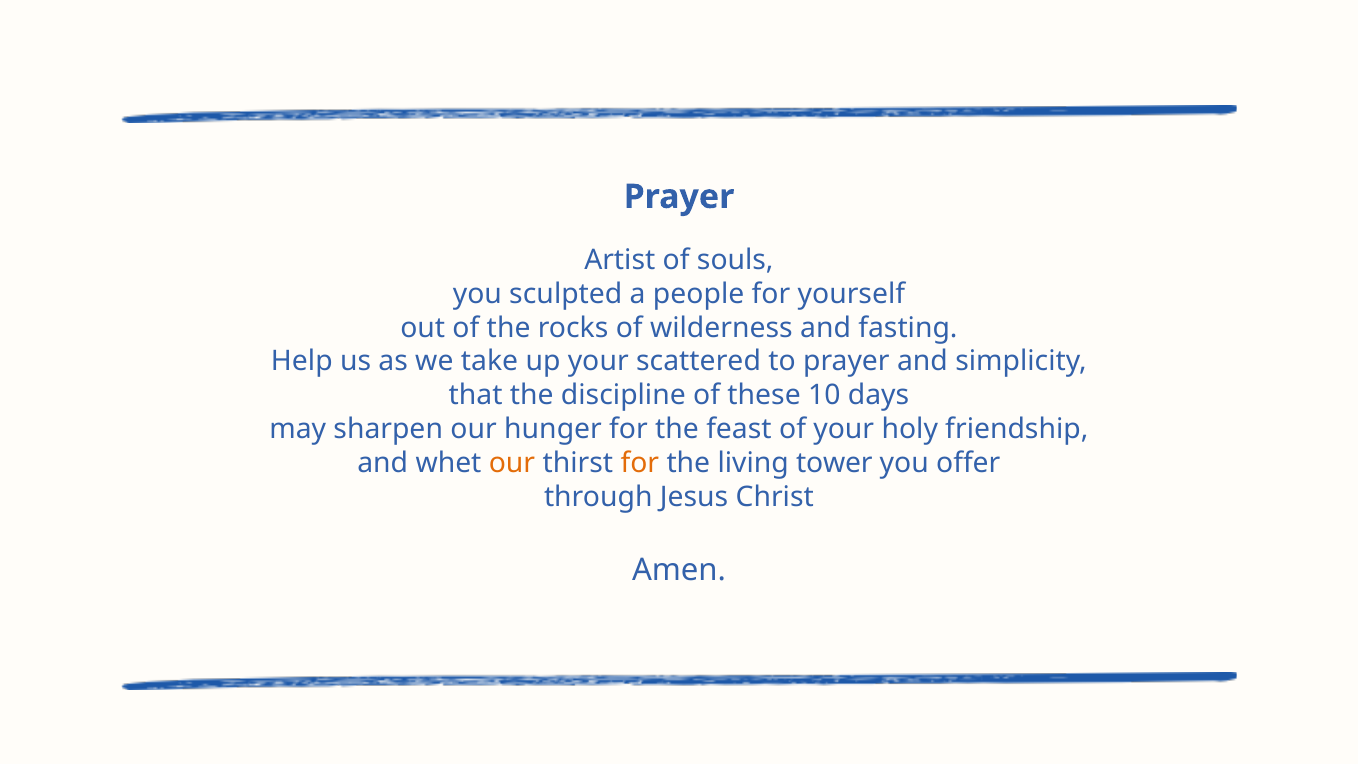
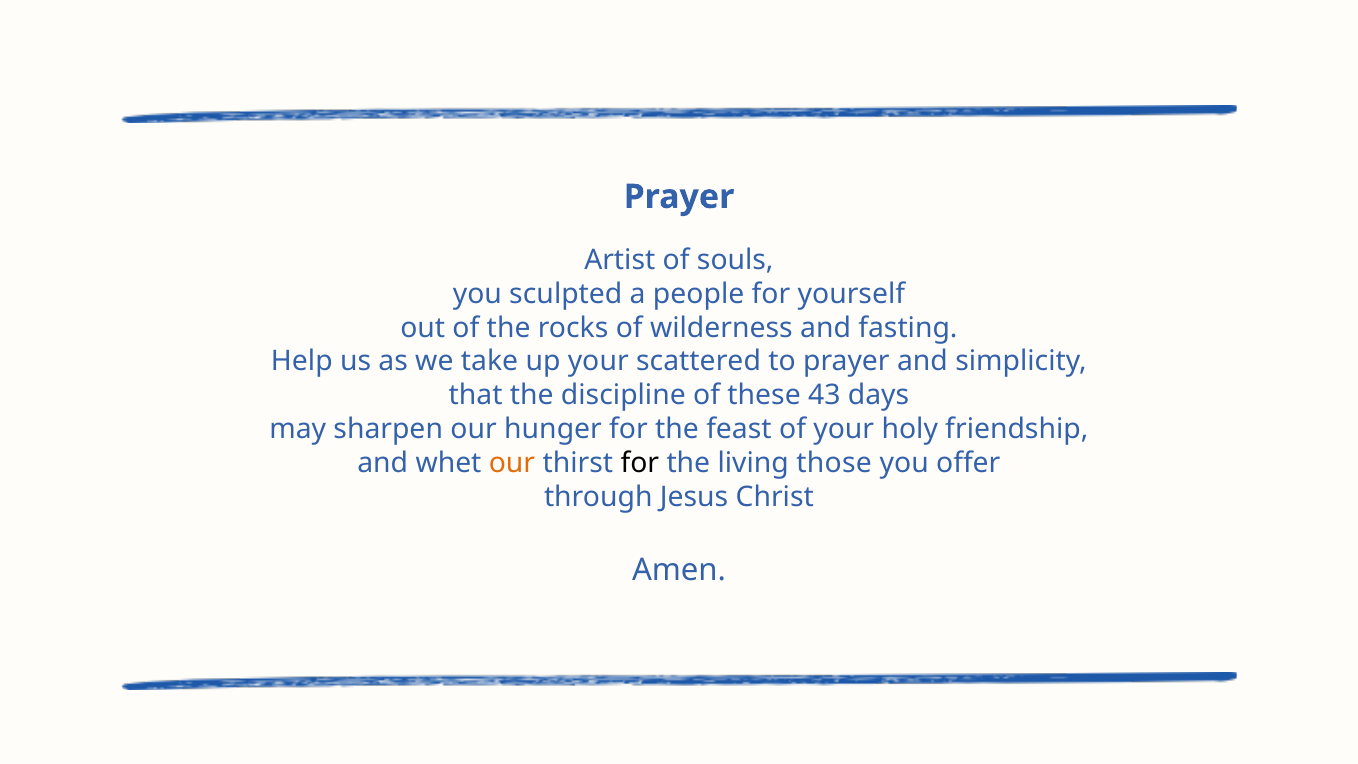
10: 10 -> 43
for at (640, 463) colour: orange -> black
tower: tower -> those
